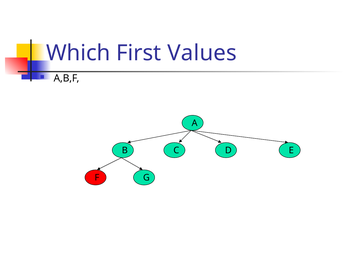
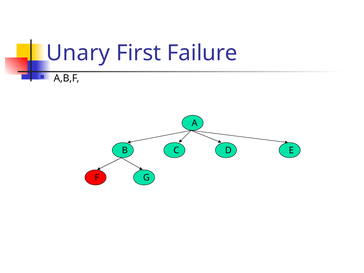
Which: Which -> Unary
Values: Values -> Failure
